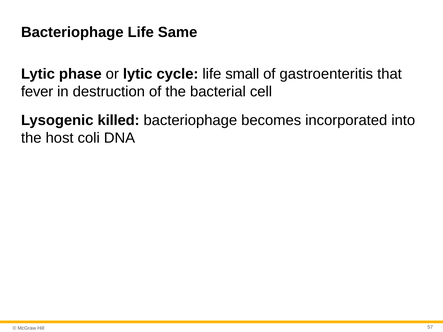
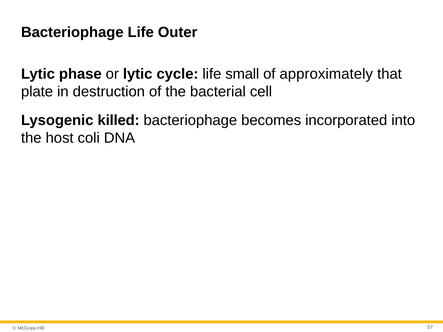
Same: Same -> Outer
gastroenteritis: gastroenteritis -> approximately
fever: fever -> plate
